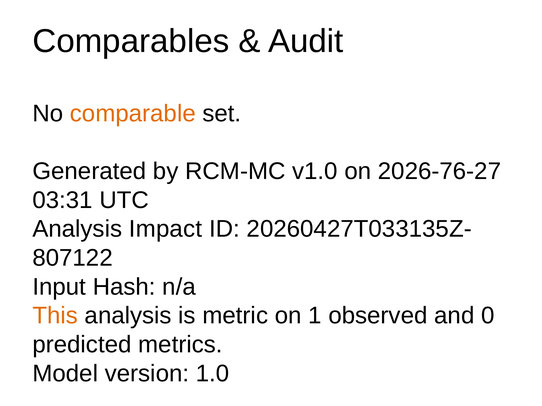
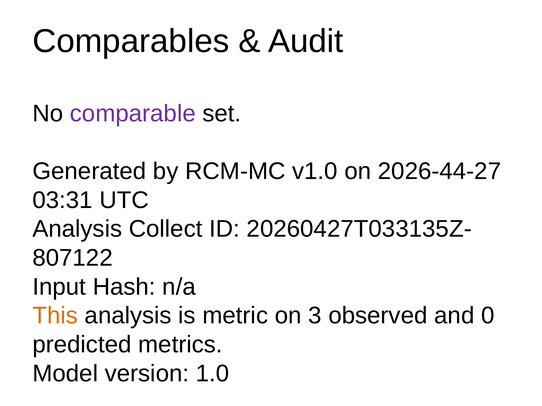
comparable colour: orange -> purple
2026-76-27: 2026-76-27 -> 2026-44-27
Impact: Impact -> Collect
1: 1 -> 3
